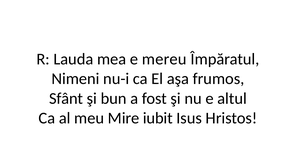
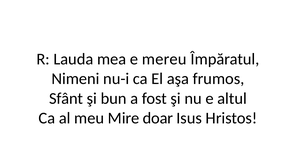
iubit: iubit -> doar
